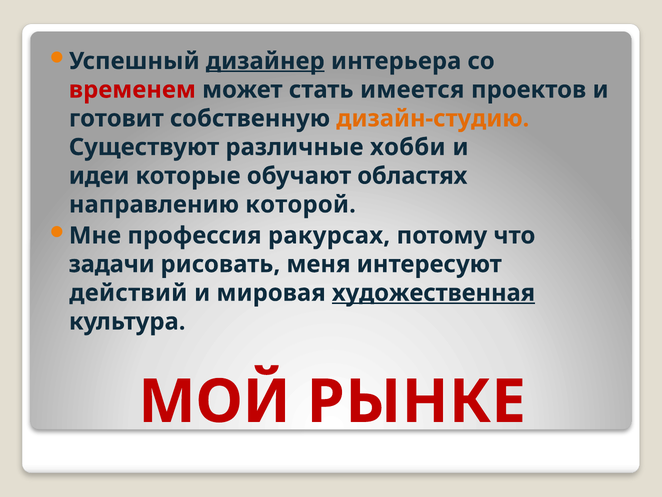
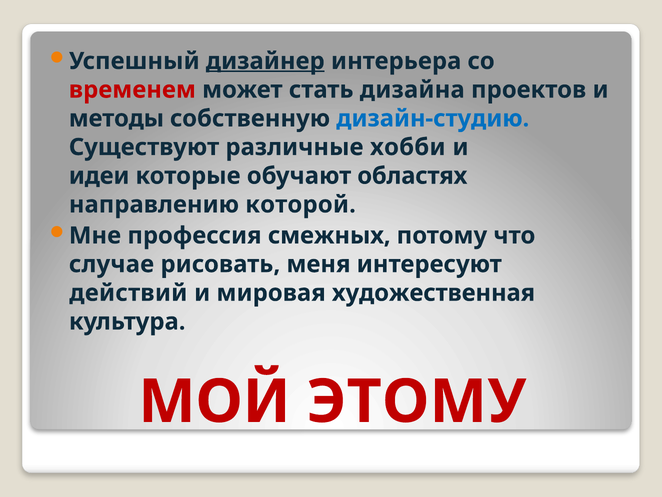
имеется: имеется -> дизайна
готовит: готовит -> методы
дизайн-студию colour: orange -> blue
ракурсах: ракурсах -> смежных
задачи: задачи -> случае
художественная underline: present -> none
РЫНКЕ: РЫНКЕ -> ЭТОМУ
